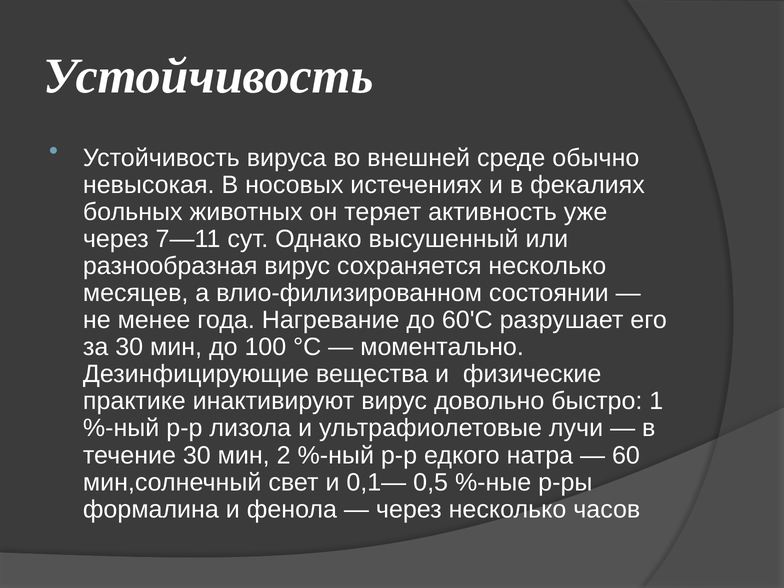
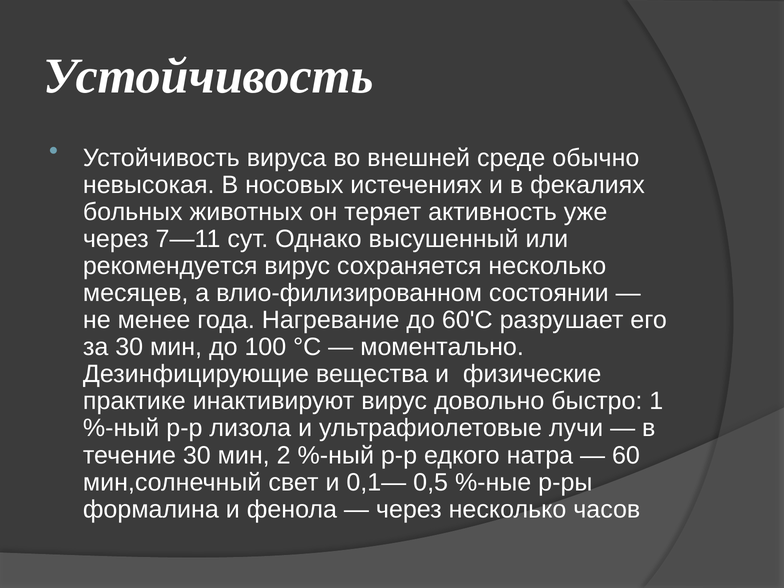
разнообразная: разнообразная -> рекомендуется
